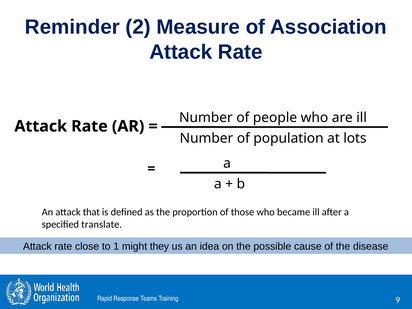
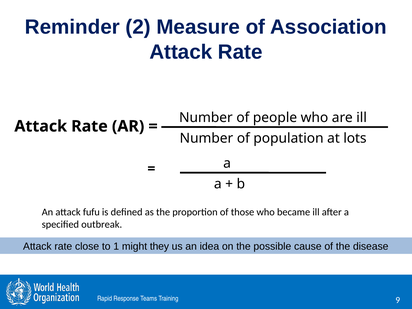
that: that -> fufu
translate: translate -> outbreak
